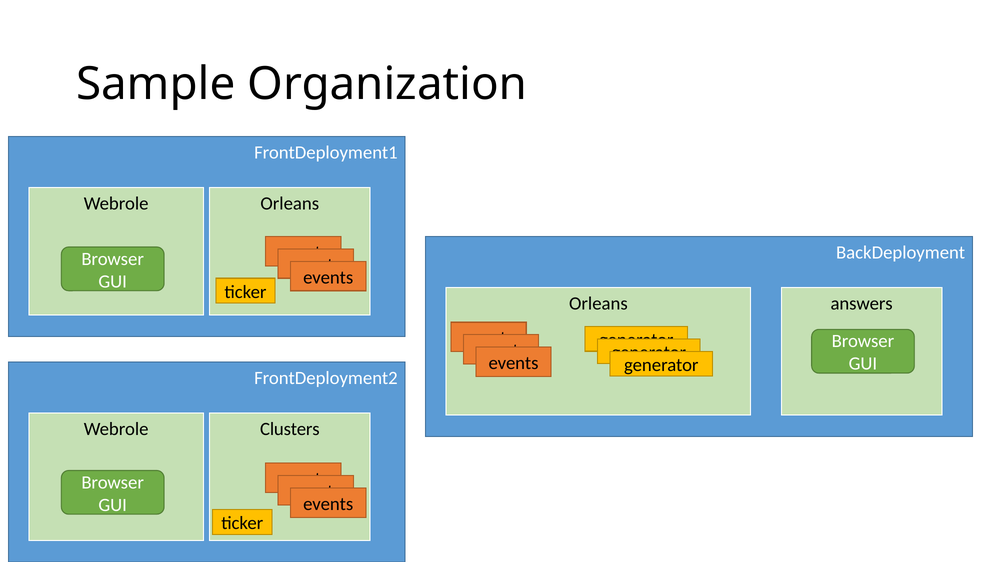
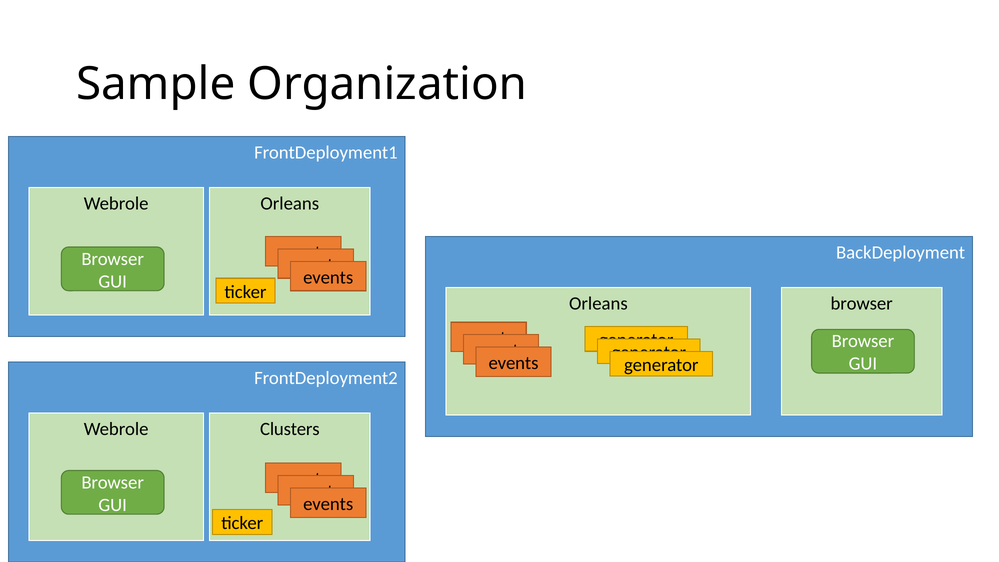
answers at (862, 304): answers -> browser
